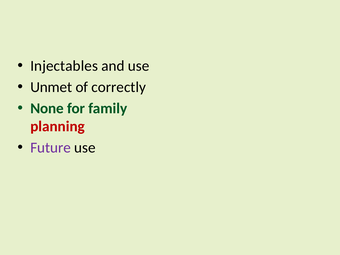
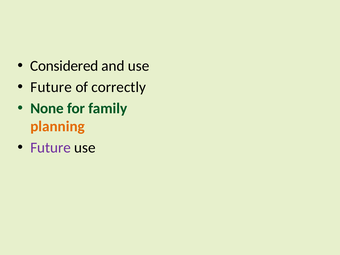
Injectables: Injectables -> Considered
Unmet at (51, 87): Unmet -> Future
planning colour: red -> orange
